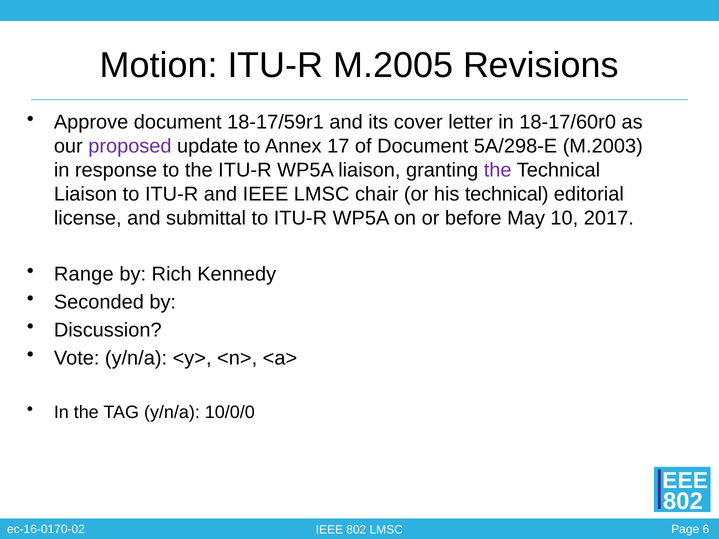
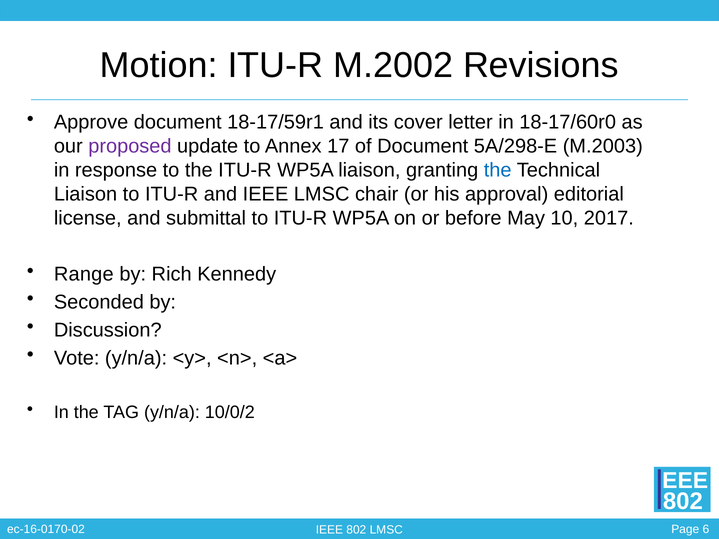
M.2005: M.2005 -> M.2002
the at (498, 170) colour: purple -> blue
his technical: technical -> approval
10/0/0: 10/0/0 -> 10/0/2
